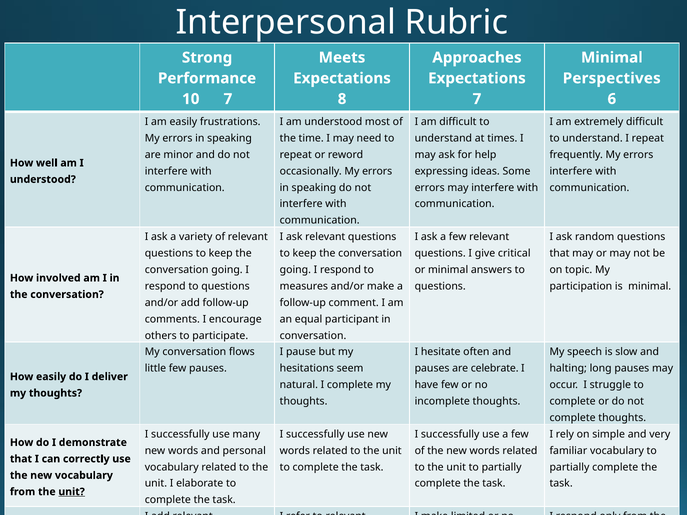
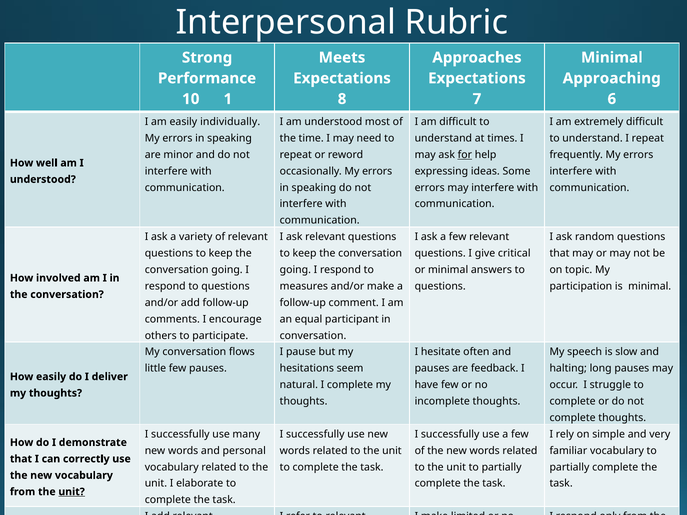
Perspectives: Perspectives -> Approaching
7 at (228, 99): 7 -> 1
frustrations: frustrations -> individually
for underline: none -> present
celebrate: celebrate -> feedback
